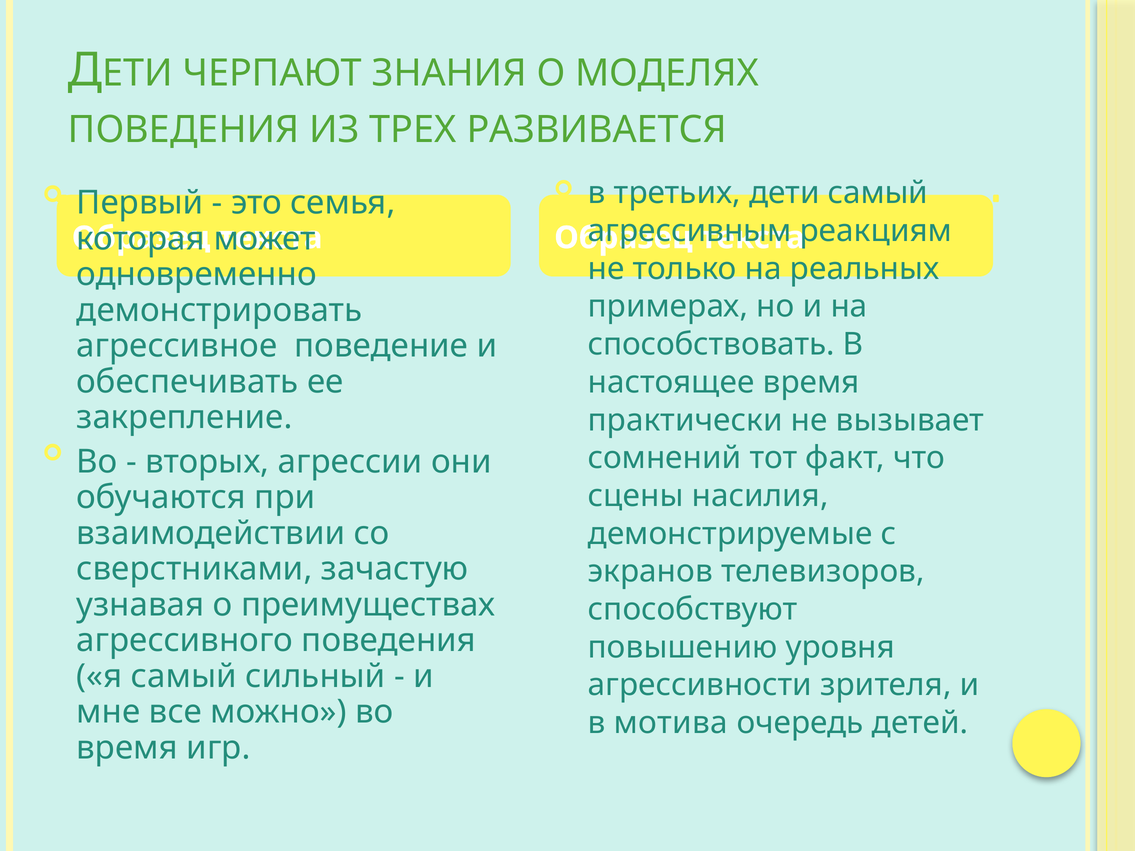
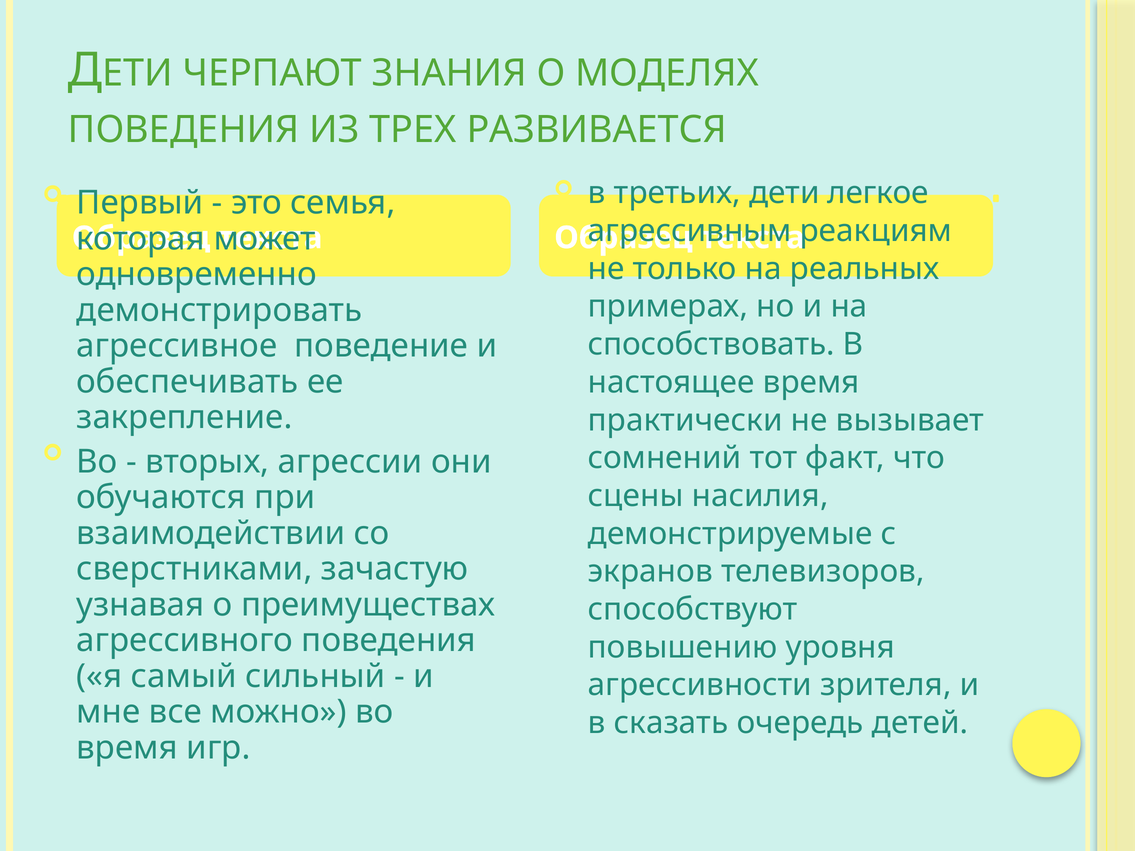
дети самый: самый -> легкое
мотива: мотива -> сказать
